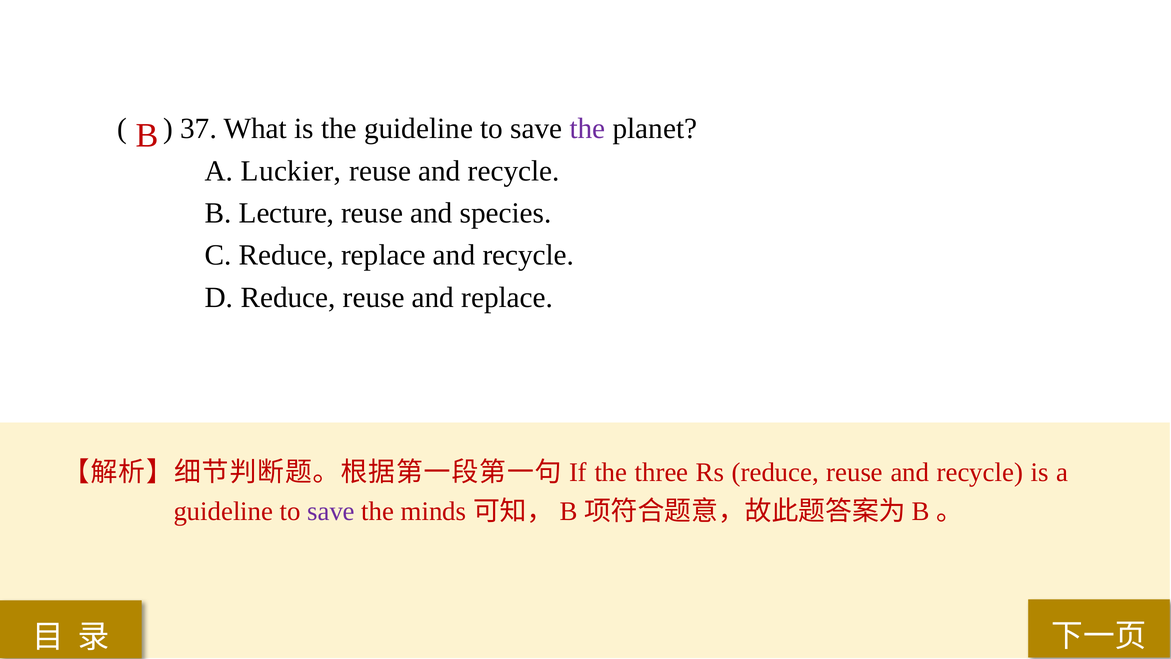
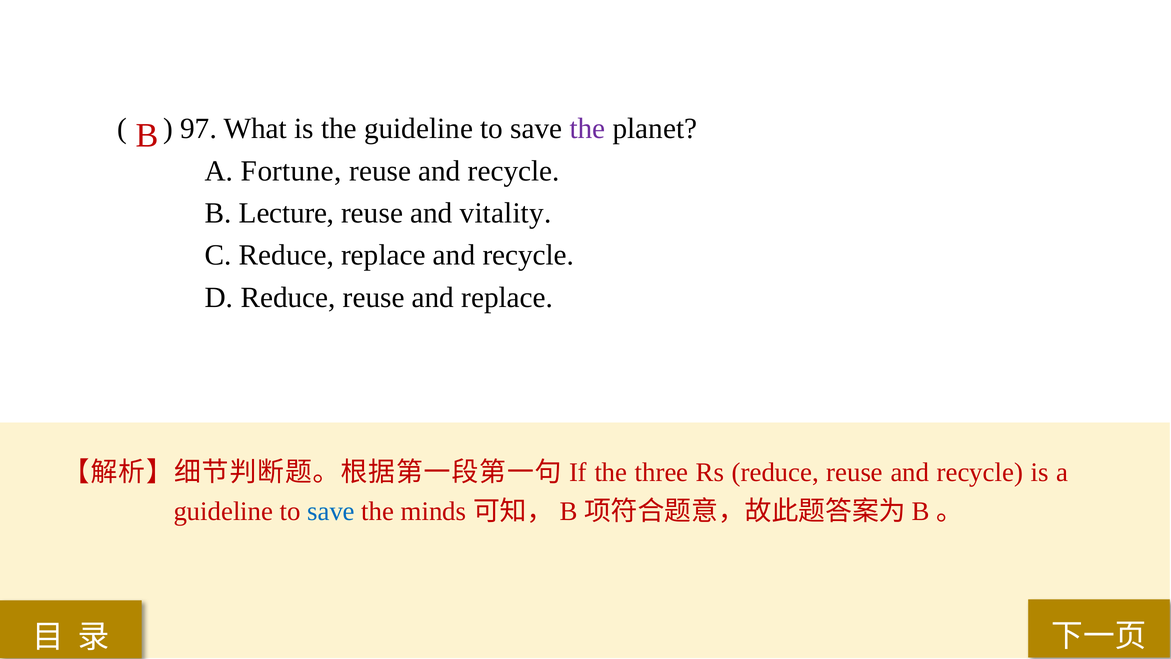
37: 37 -> 97
Luckier: Luckier -> Fortune
species: species -> vitality
save at (331, 511) colour: purple -> blue
